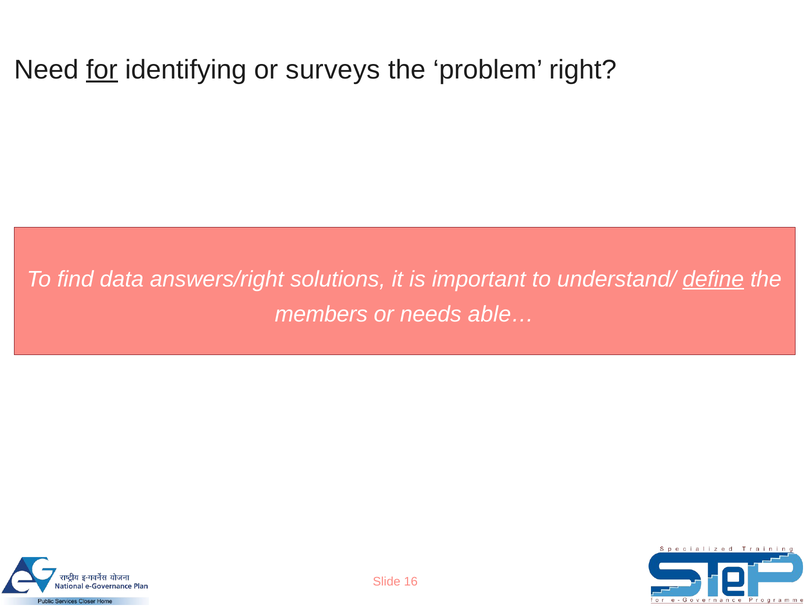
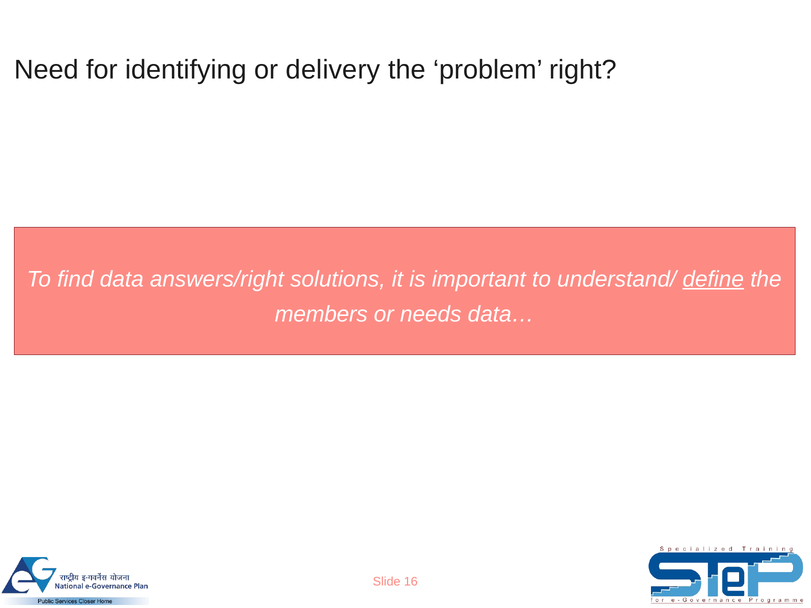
for underline: present -> none
surveys: surveys -> delivery
able…: able… -> data…
